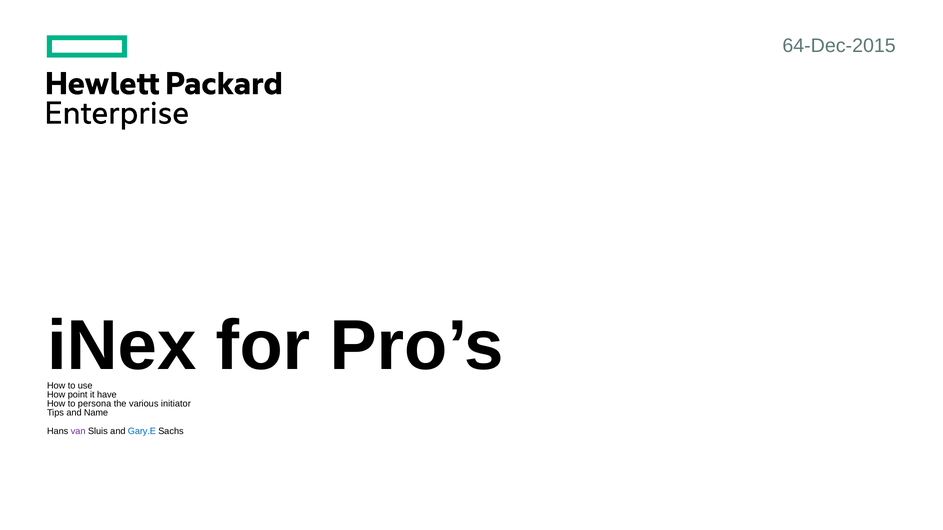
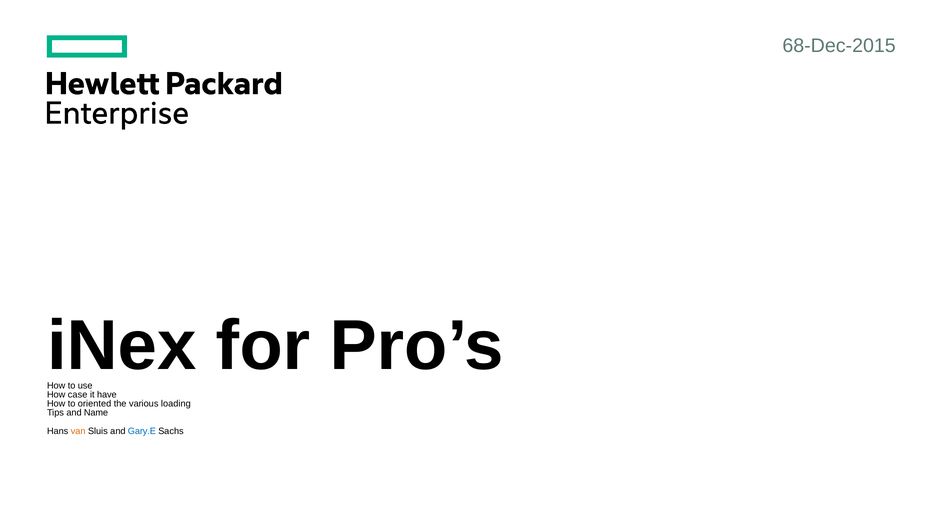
64-Dec-2015: 64-Dec-2015 -> 68-Dec-2015
point: point -> case
persona: persona -> oriented
initiator: initiator -> loading
van colour: purple -> orange
